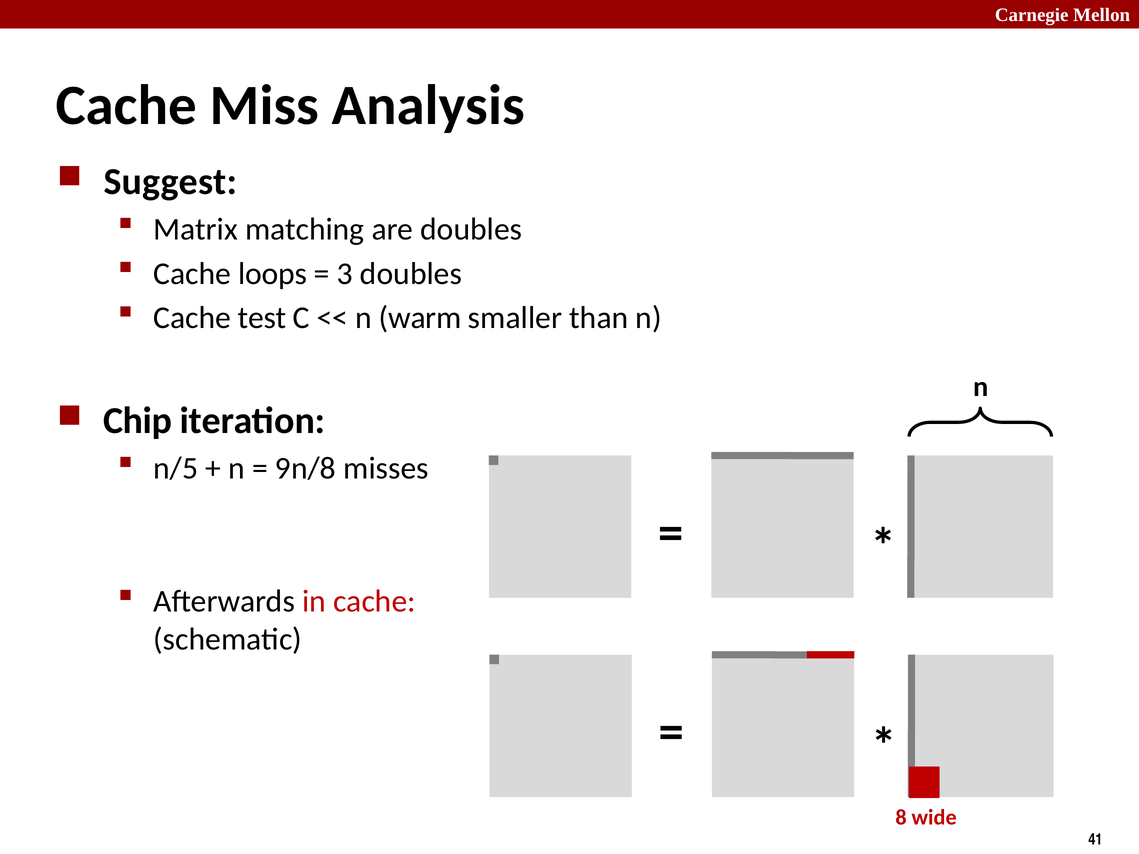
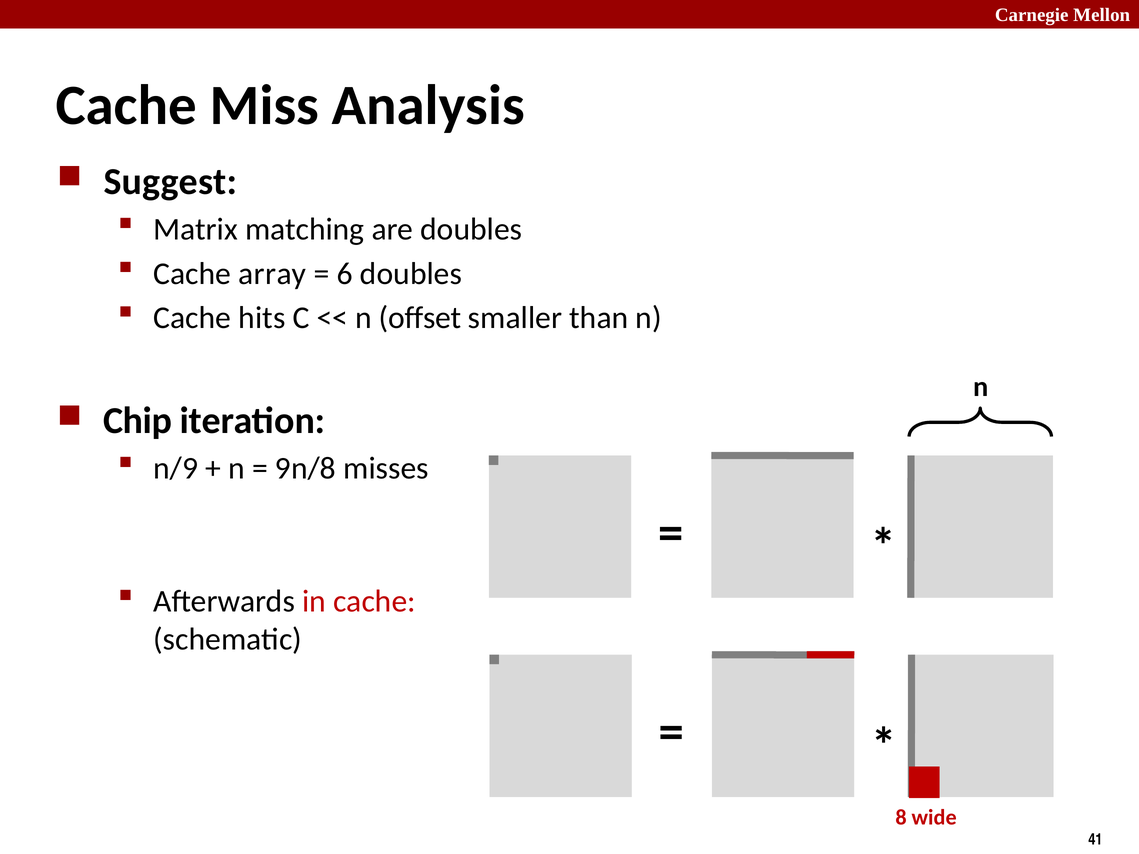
loops: loops -> array
3: 3 -> 6
test: test -> hits
warm: warm -> offset
n/5: n/5 -> n/9
